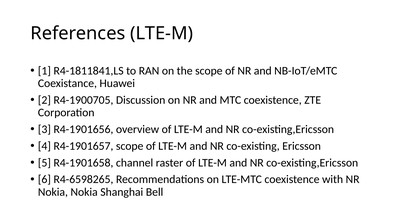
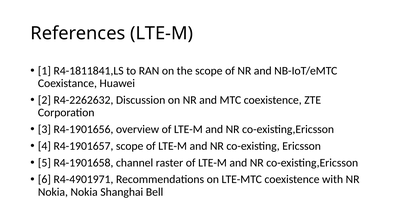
R4-1900705: R4-1900705 -> R4-2262632
R4-6598265: R4-6598265 -> R4-4901971
